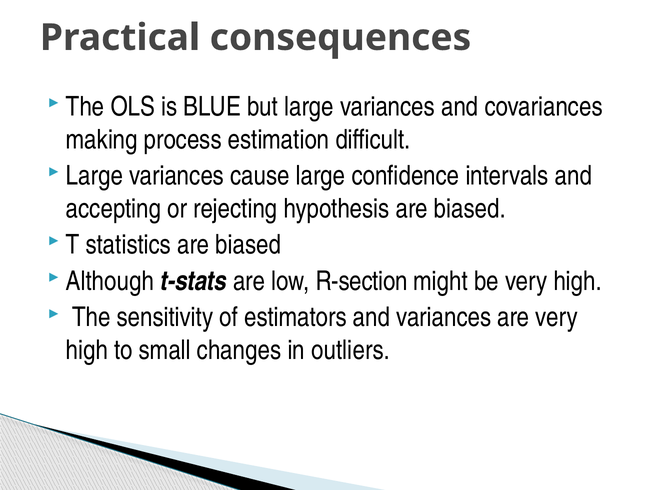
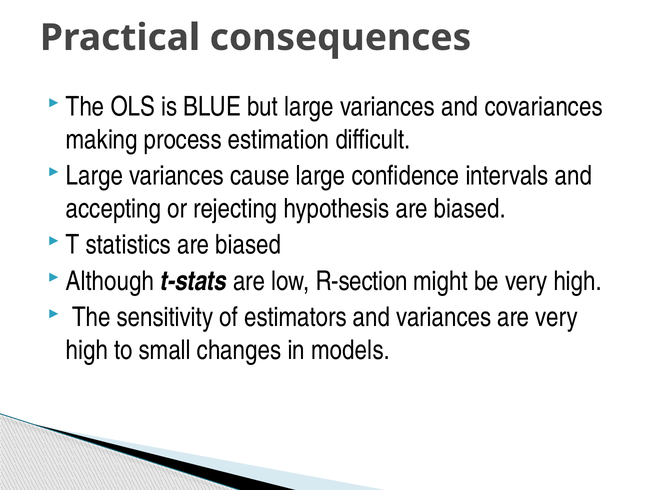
outliers: outliers -> models
